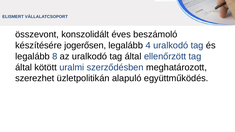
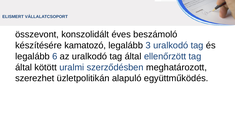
jogerősen: jogerősen -> kamatozó
4: 4 -> 3
8: 8 -> 6
